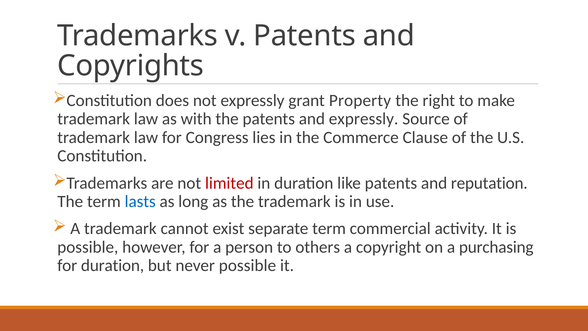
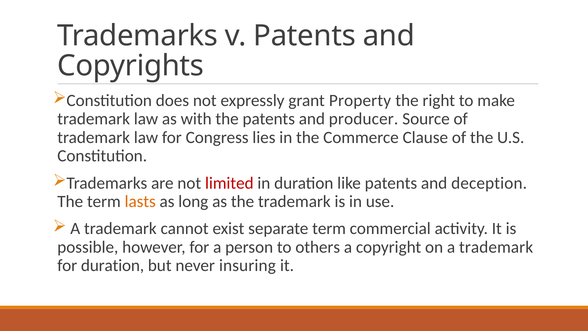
and expressly: expressly -> producer
reputation: reputation -> deception
lasts colour: blue -> orange
on a purchasing: purchasing -> trademark
never possible: possible -> insuring
